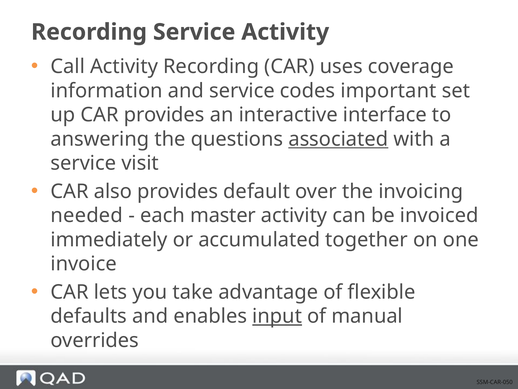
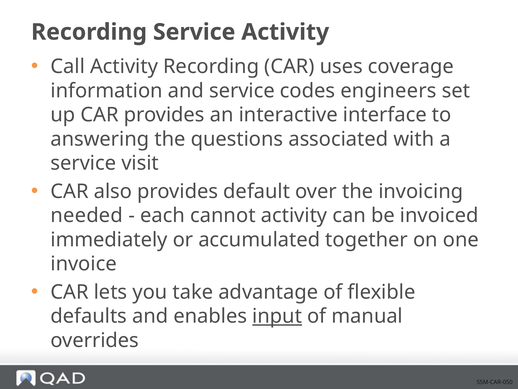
important: important -> engineers
associated underline: present -> none
master: master -> cannot
